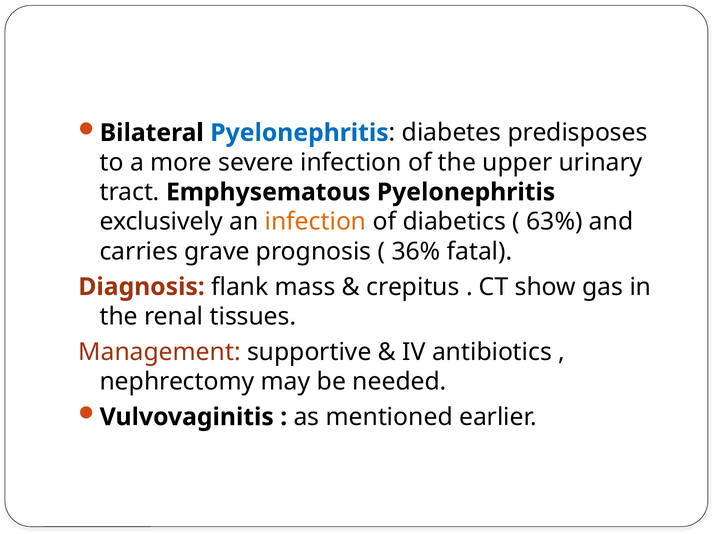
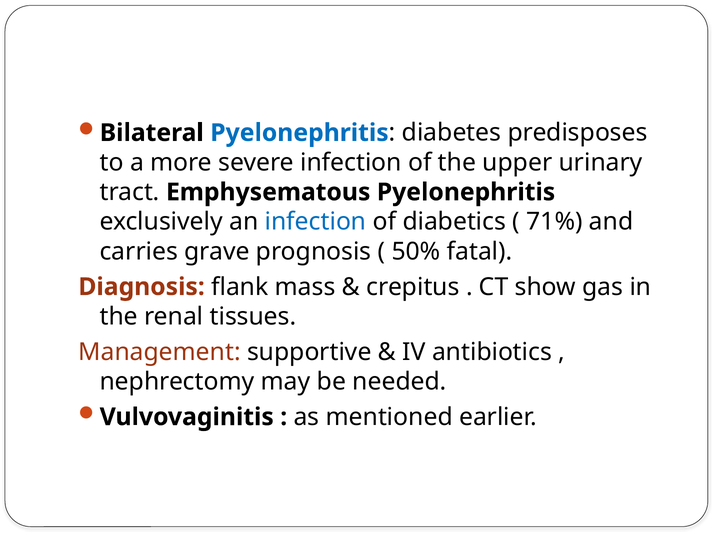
infection at (316, 222) colour: orange -> blue
63%: 63% -> 71%
36%: 36% -> 50%
